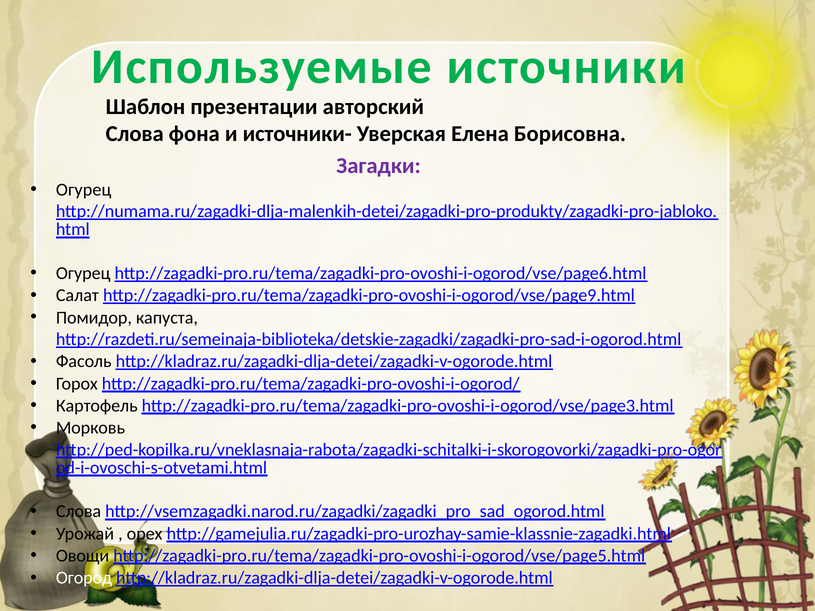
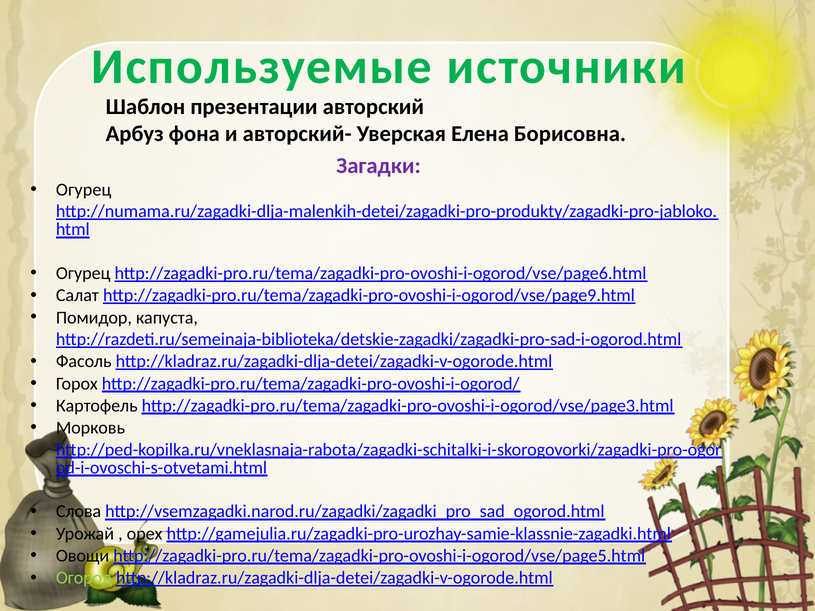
Слова at (135, 134): Слова -> Арбуз
источники-: источники- -> авторский-
Огород colour: white -> light green
